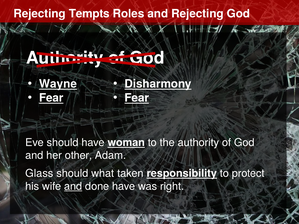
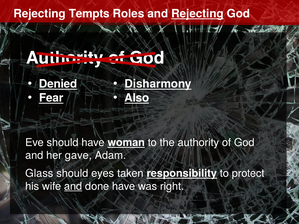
Rejecting at (197, 14) underline: none -> present
Wayne: Wayne -> Denied
Fear at (137, 98): Fear -> Also
other: other -> gave
what: what -> eyes
